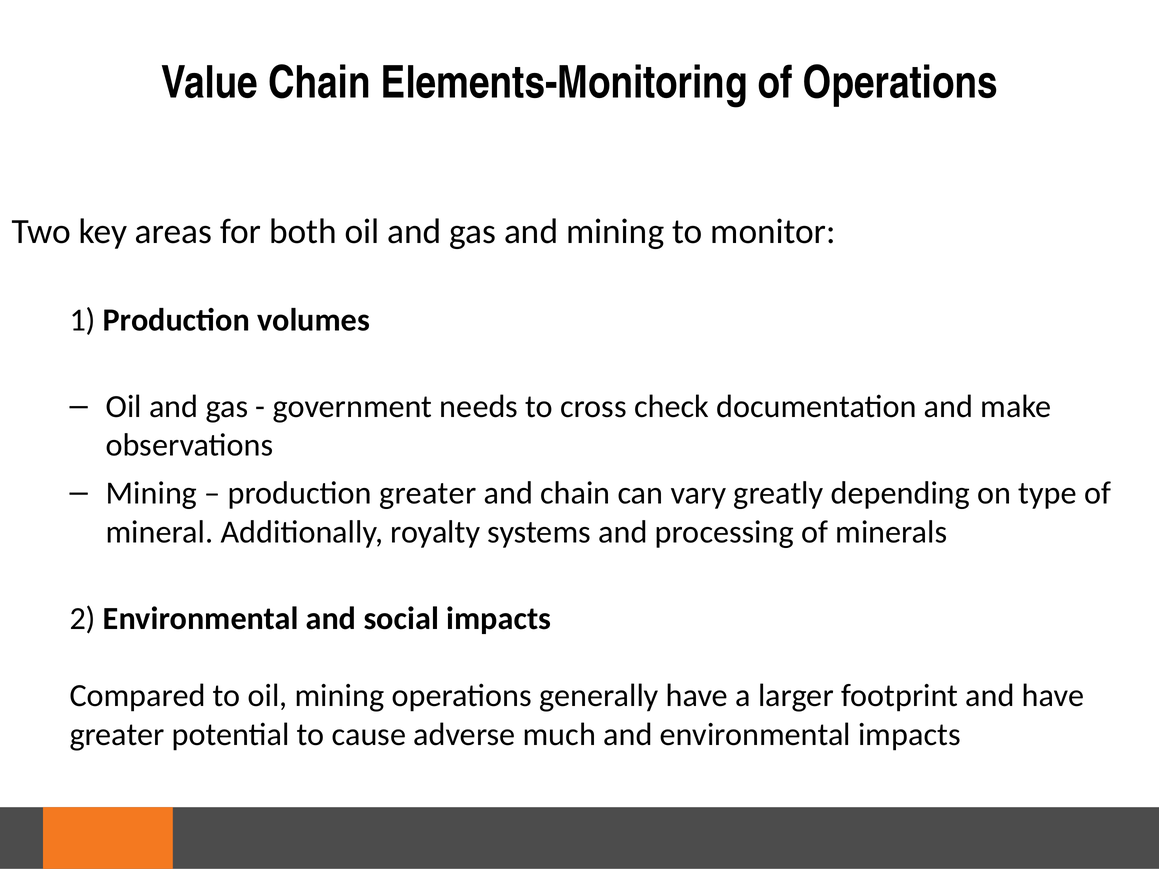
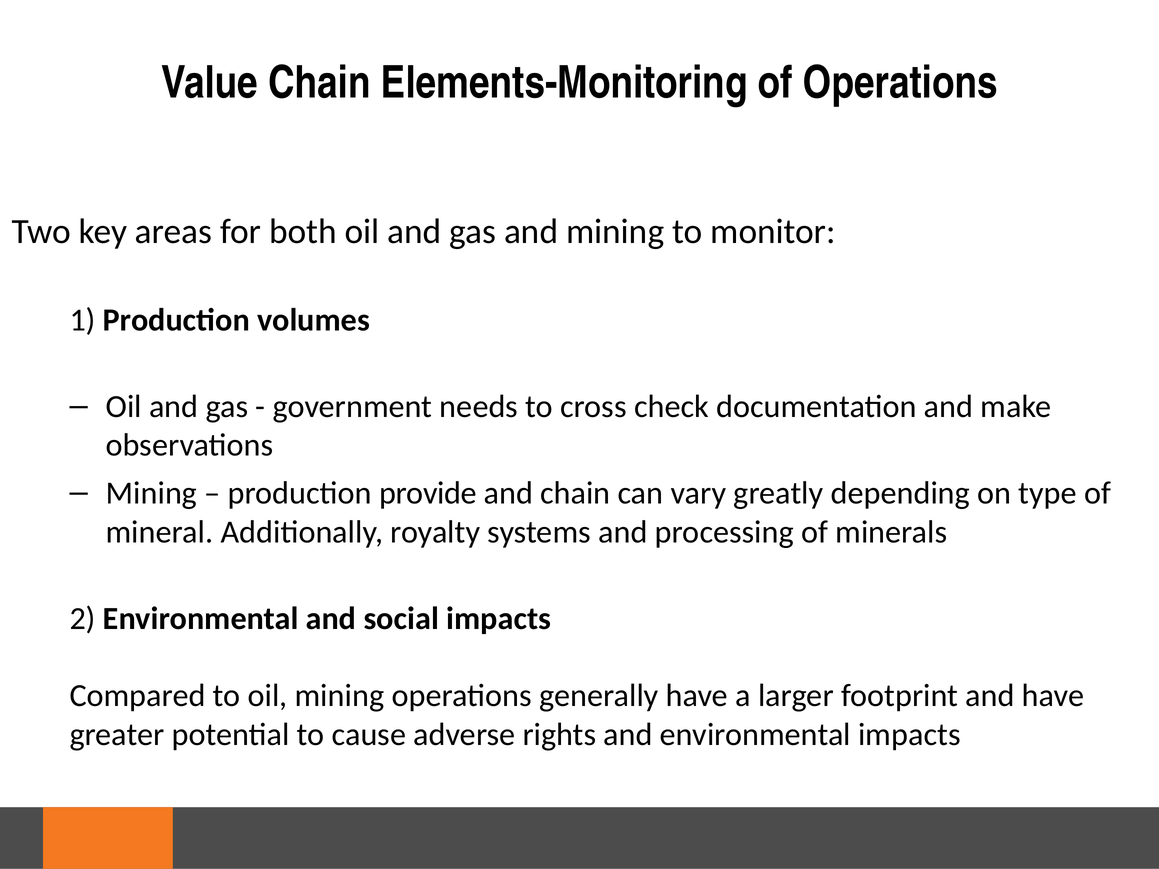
production greater: greater -> provide
much: much -> rights
